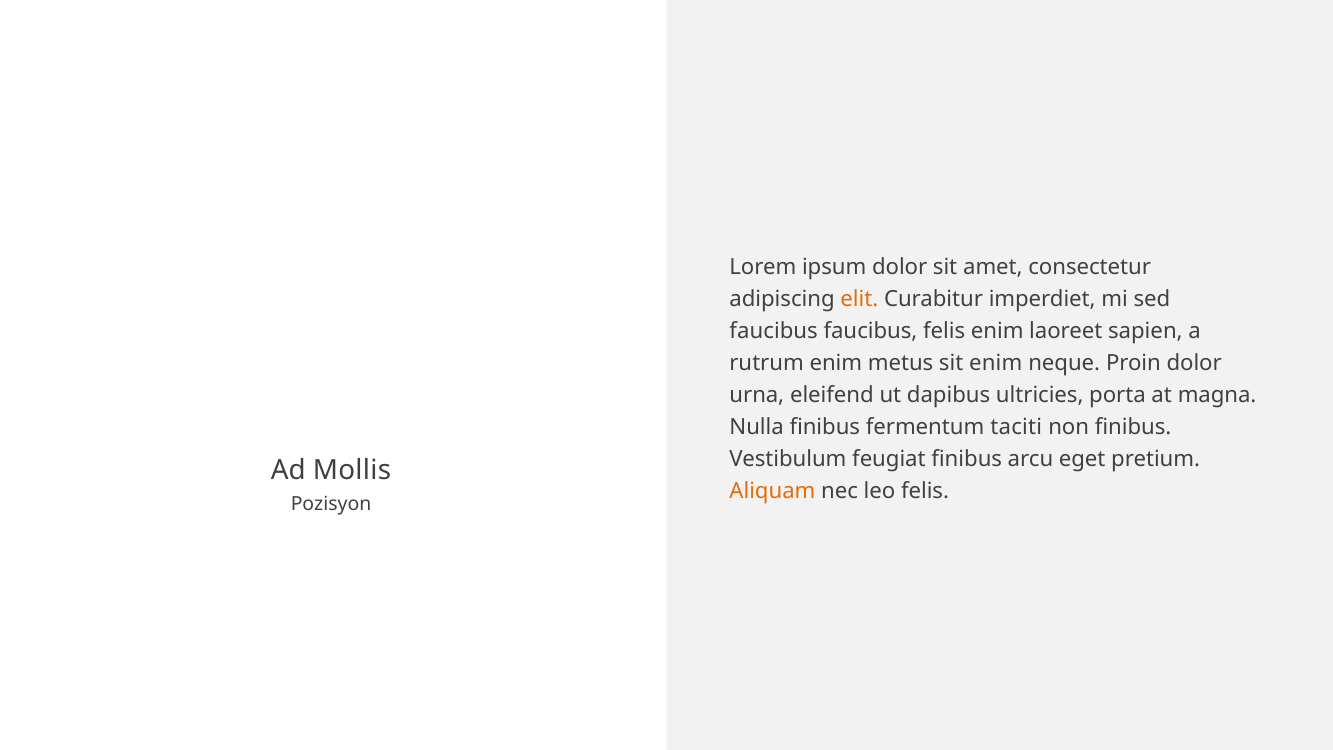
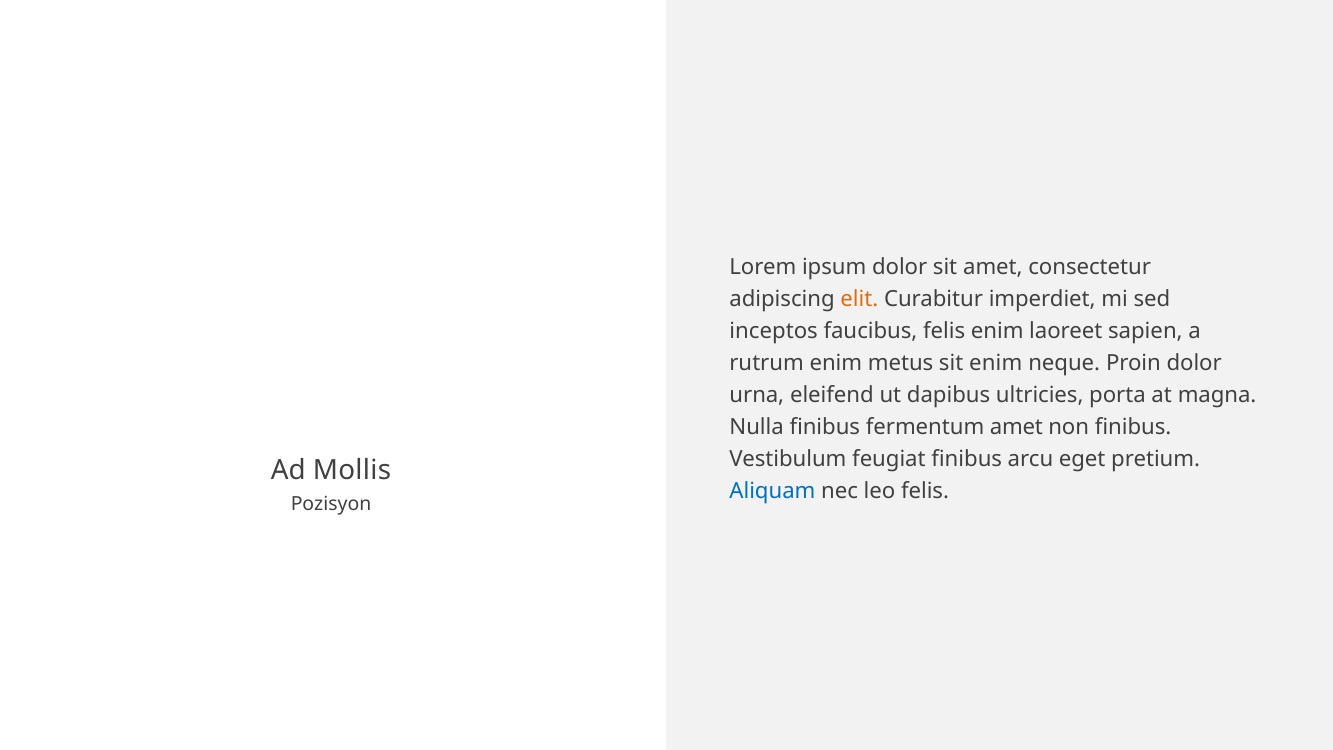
faucibus at (774, 331): faucibus -> inceptos
fermentum taciti: taciti -> amet
Aliquam colour: orange -> blue
